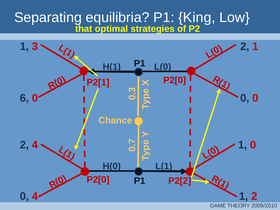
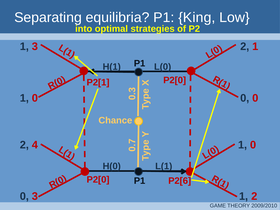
that: that -> into
6 at (24, 98): 6 -> 1
P2[2: P2[2 -> P2[6
0 4: 4 -> 3
